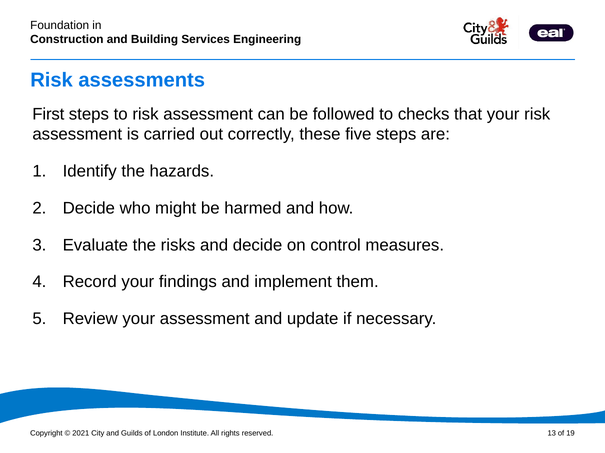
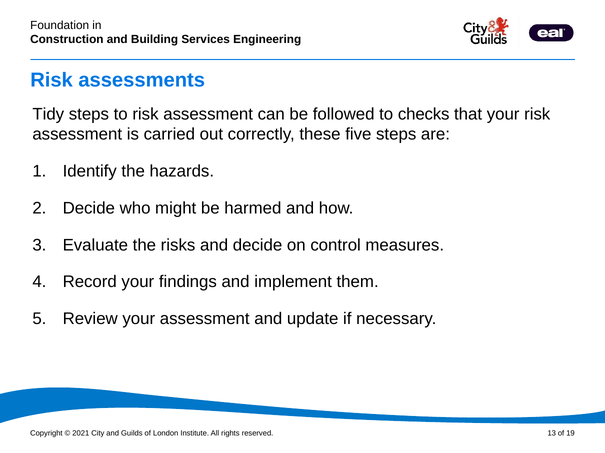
First: First -> Tidy
